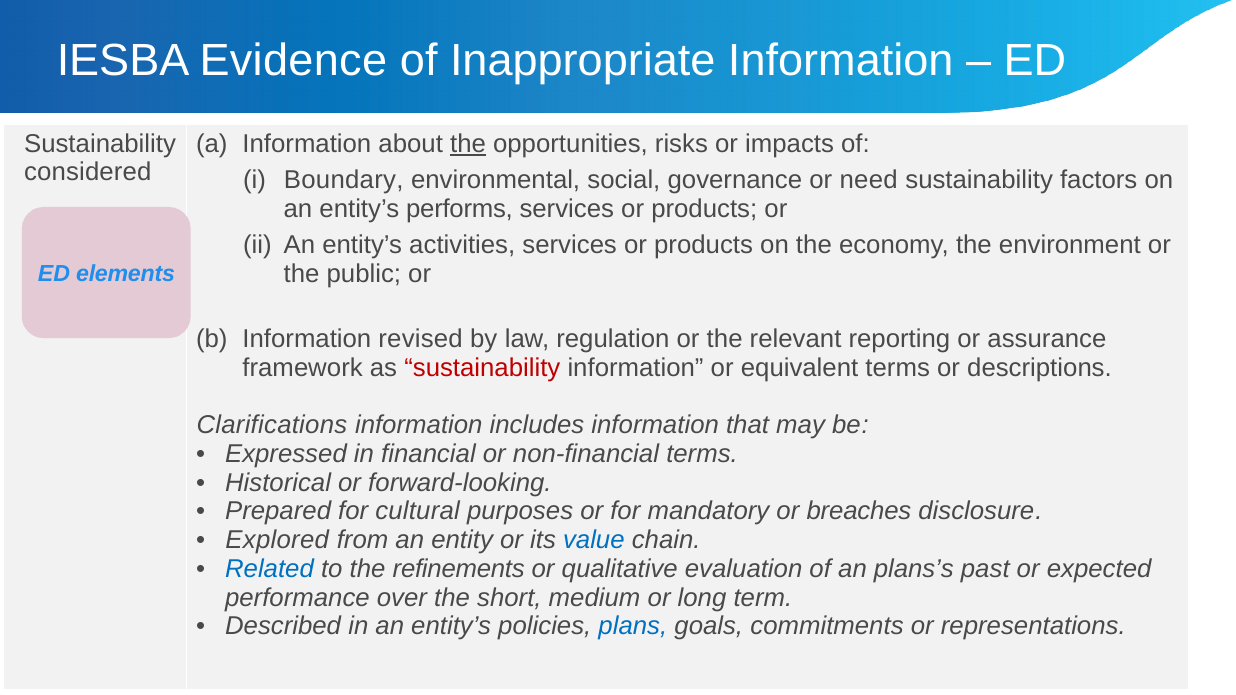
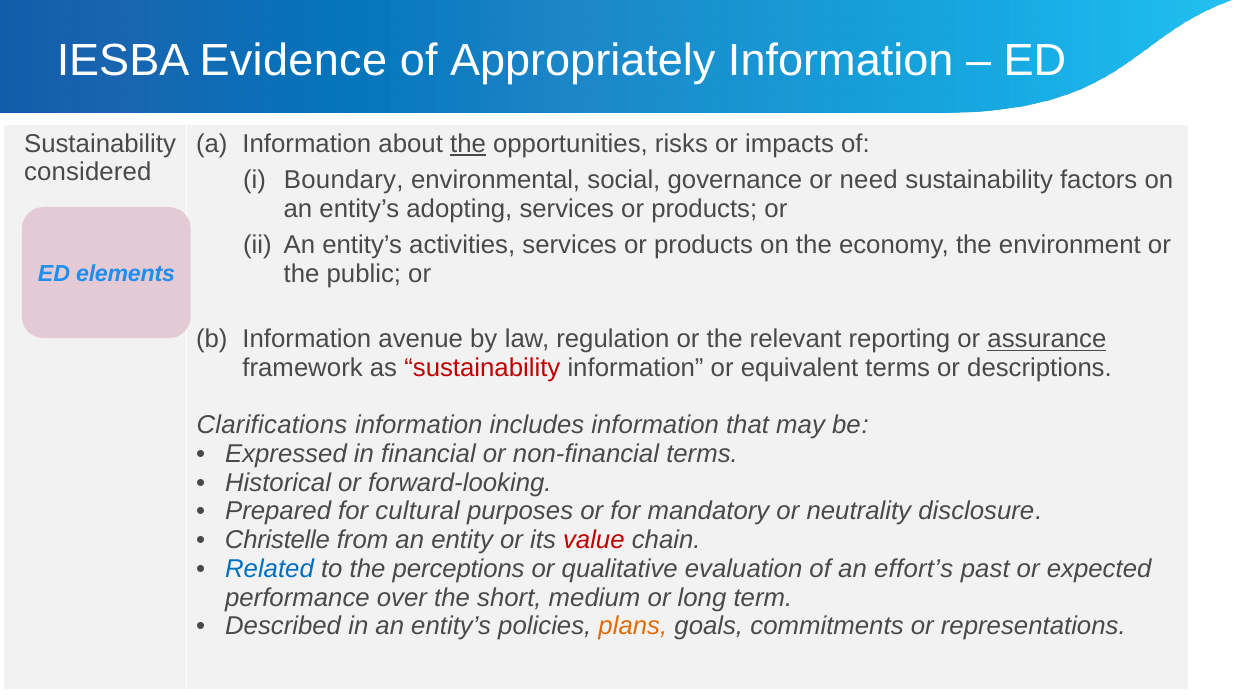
Inappropriate: Inappropriate -> Appropriately
performs: performs -> adopting
revised: revised -> avenue
assurance underline: none -> present
breaches: breaches -> neutrality
Explored: Explored -> Christelle
value colour: blue -> red
refinements: refinements -> perceptions
plans’s: plans’s -> effort’s
plans colour: blue -> orange
